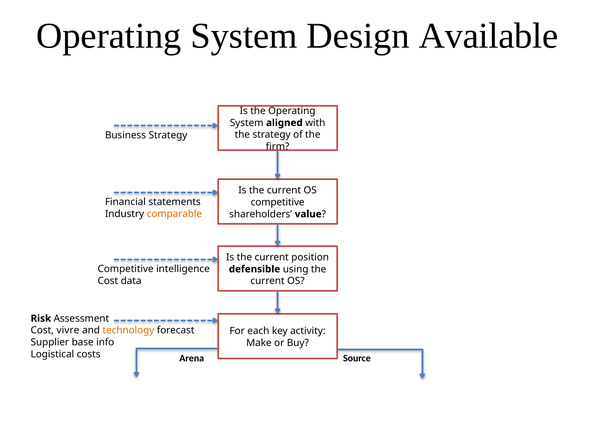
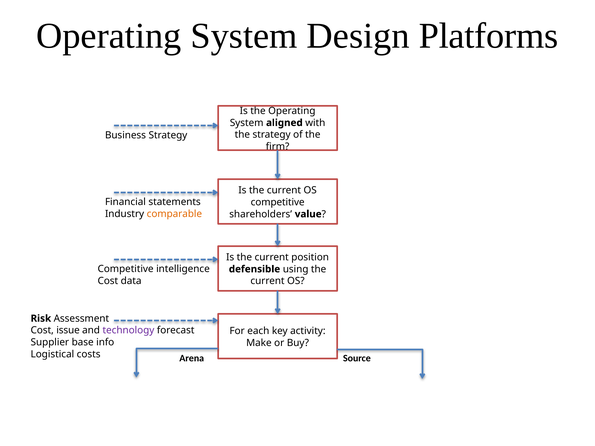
Available: Available -> Platforms
vivre: vivre -> issue
technology colour: orange -> purple
